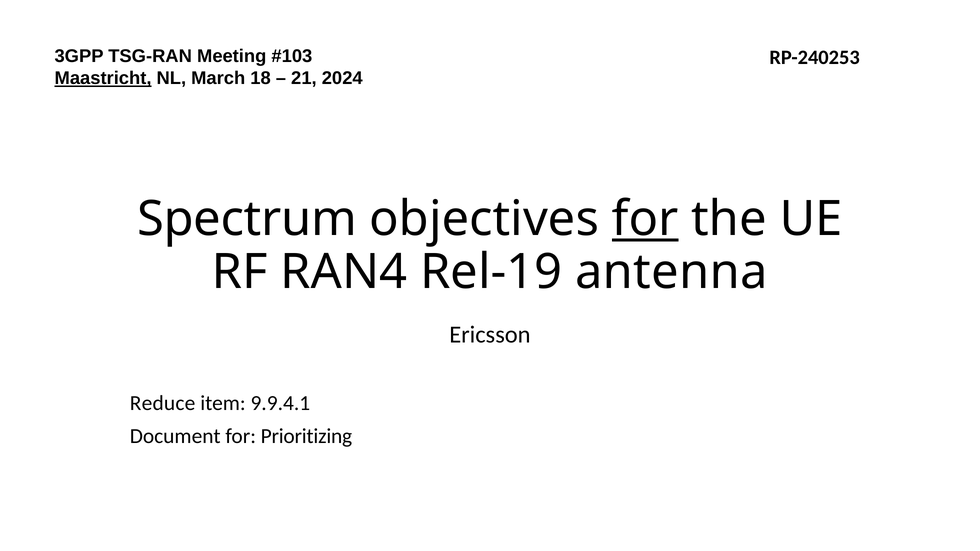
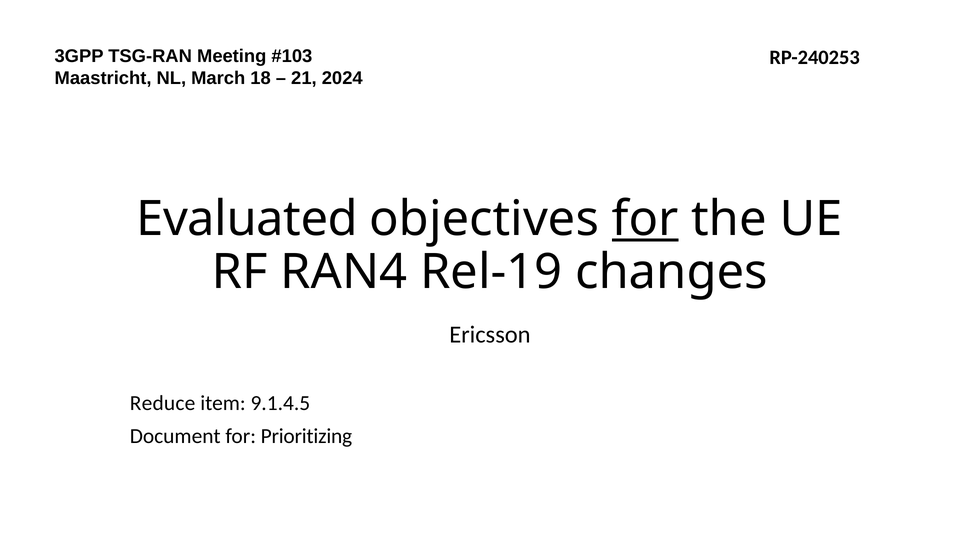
Maastricht underline: present -> none
Spectrum: Spectrum -> Evaluated
antenna: antenna -> changes
9.9.4.1: 9.9.4.1 -> 9.1.4.5
